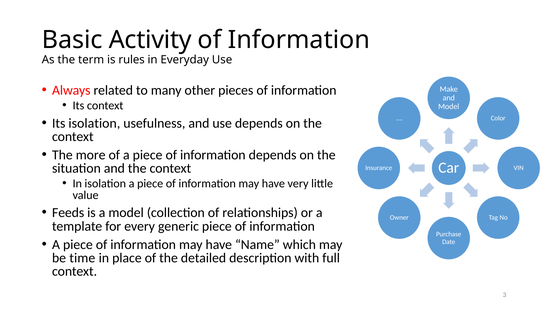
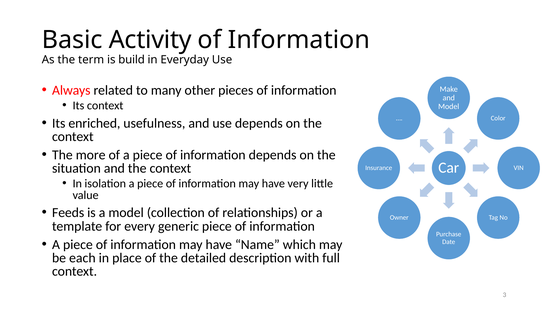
rules: rules -> build
Its isolation: isolation -> enriched
time: time -> each
